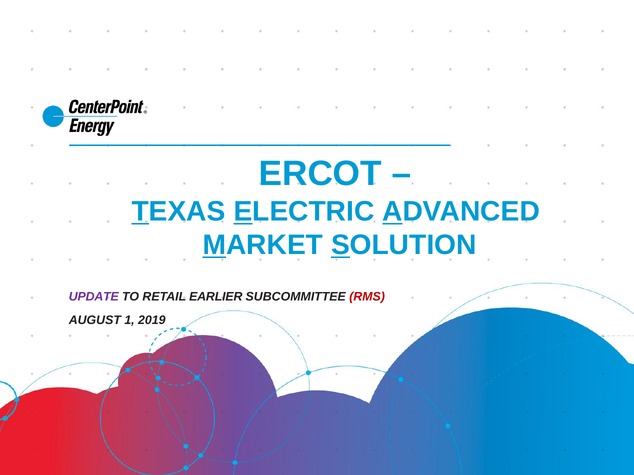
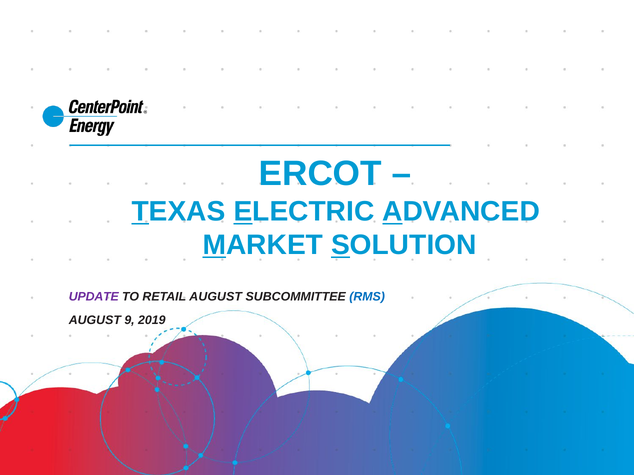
RETAIL EARLIER: EARLIER -> AUGUST
RMS colour: red -> blue
1: 1 -> 9
